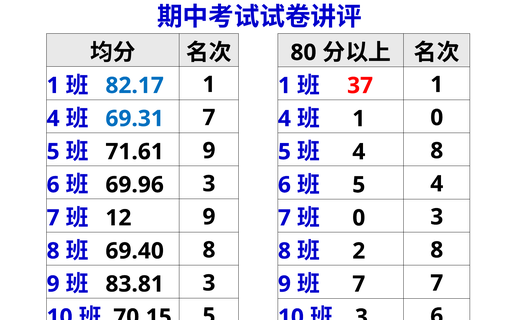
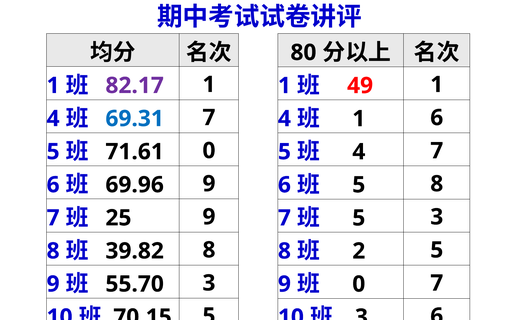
82.17 colour: blue -> purple
37: 37 -> 49
1 0: 0 -> 6
71.61 9: 9 -> 0
4 8: 8 -> 7
69.96 3: 3 -> 9
5 4: 4 -> 8
12: 12 -> 25
0 at (359, 218): 0 -> 5
69.40: 69.40 -> 39.82
2 8: 8 -> 5
83.81: 83.81 -> 55.70
7 at (359, 284): 7 -> 0
